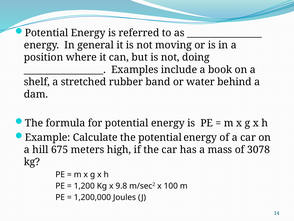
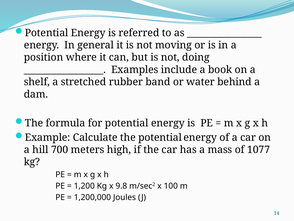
675: 675 -> 700
3078: 3078 -> 1077
